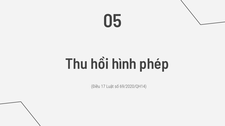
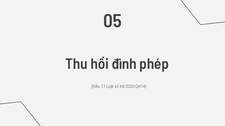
hình: hình -> đình
